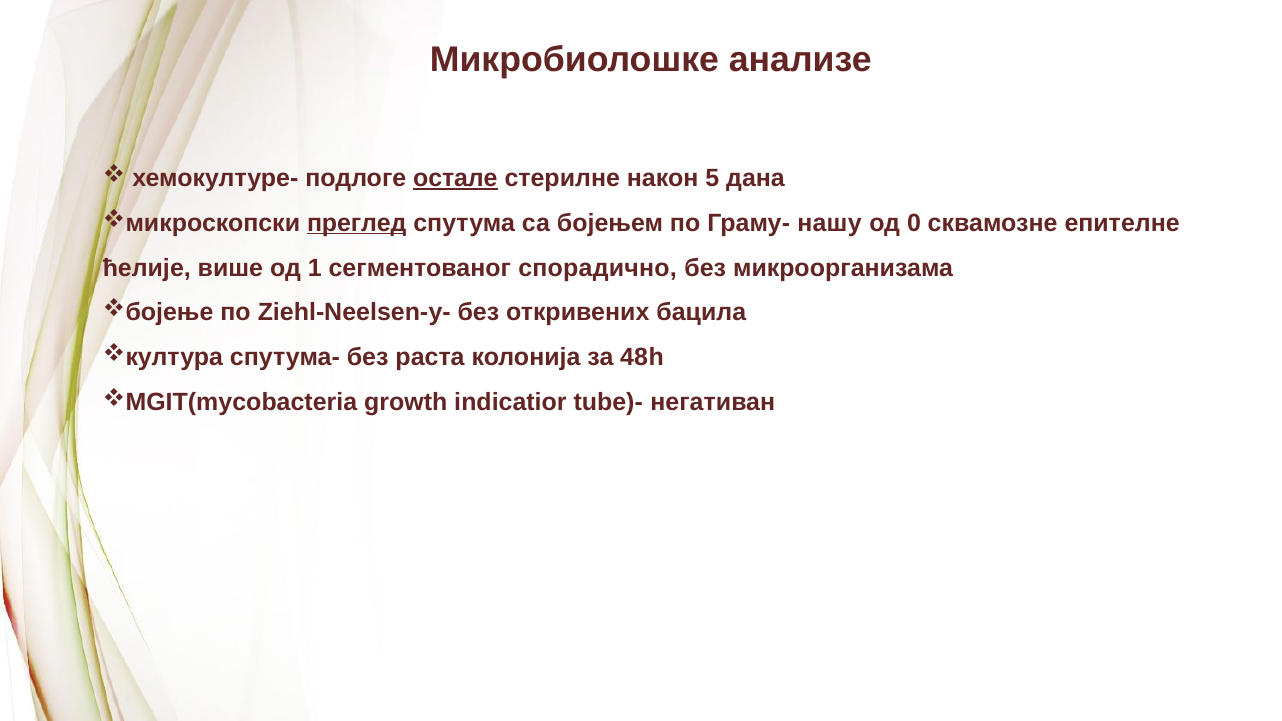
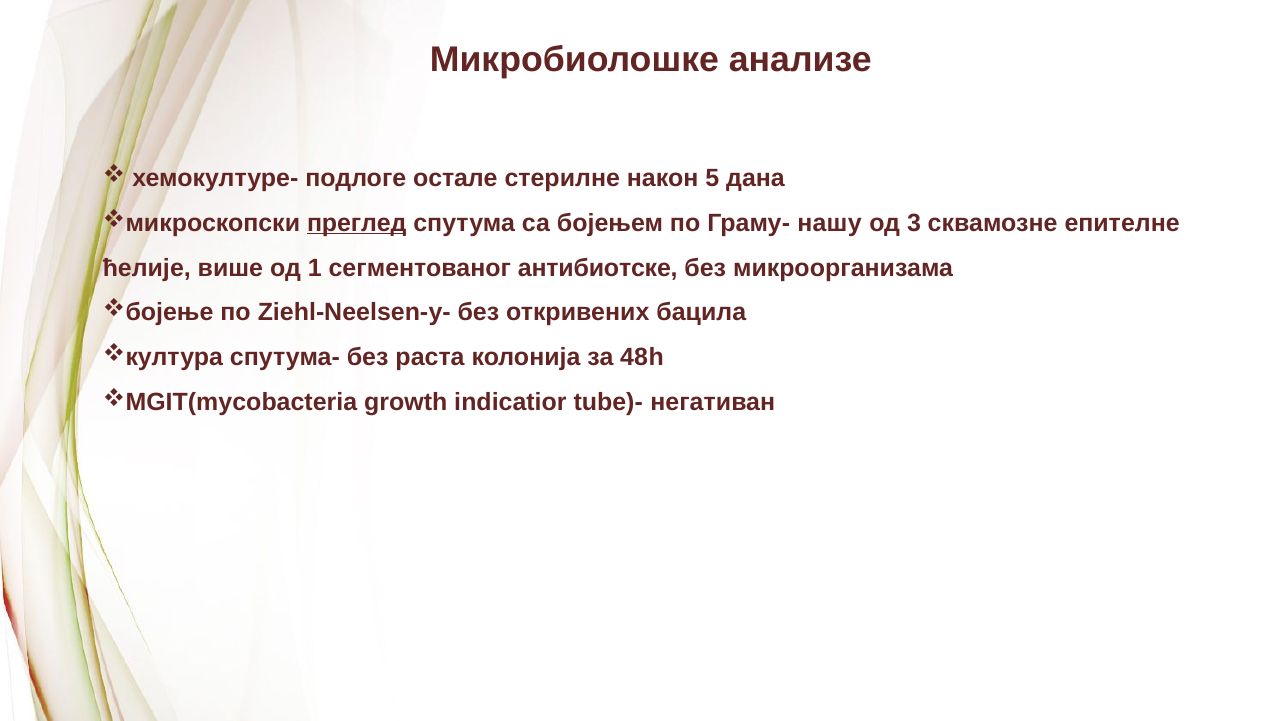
остале underline: present -> none
0: 0 -> 3
спорадично: спорадично -> антибиотске
